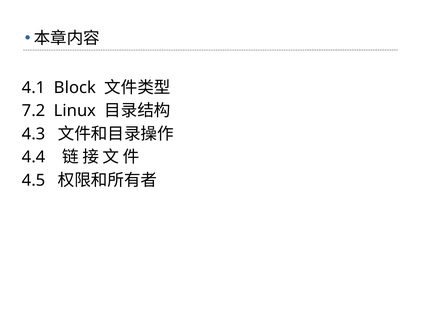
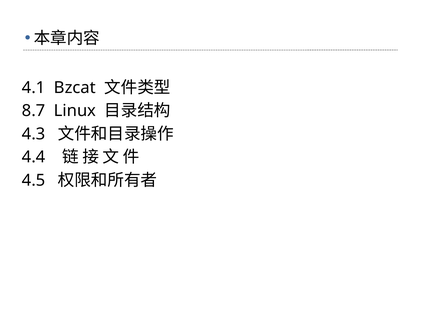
Block: Block -> Bzcat
7.2: 7.2 -> 8.7
